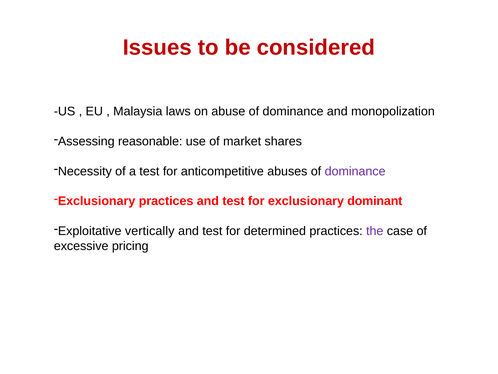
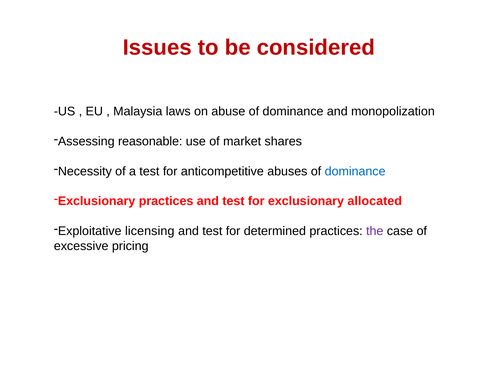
dominance at (355, 171) colour: purple -> blue
dominant: dominant -> allocated
vertically: vertically -> licensing
